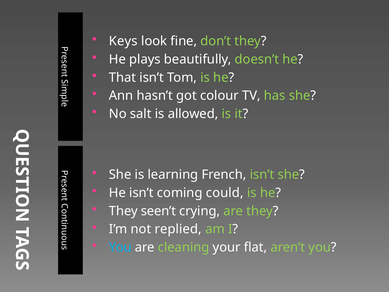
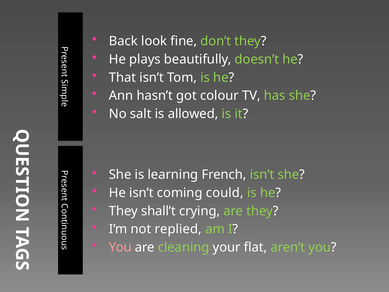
Keys: Keys -> Back
seen’t: seen’t -> shall’t
You at (120, 247) colour: light blue -> pink
